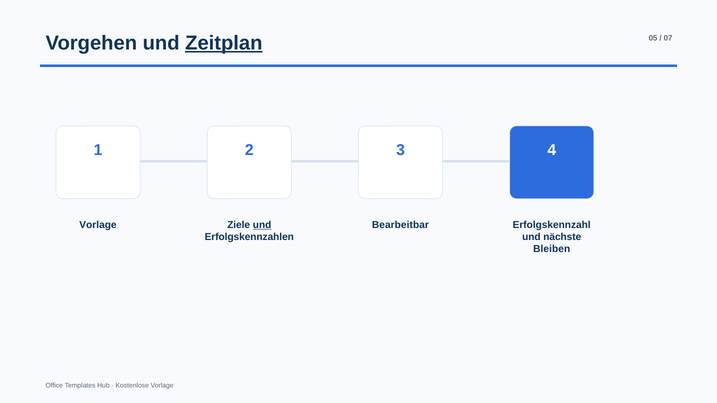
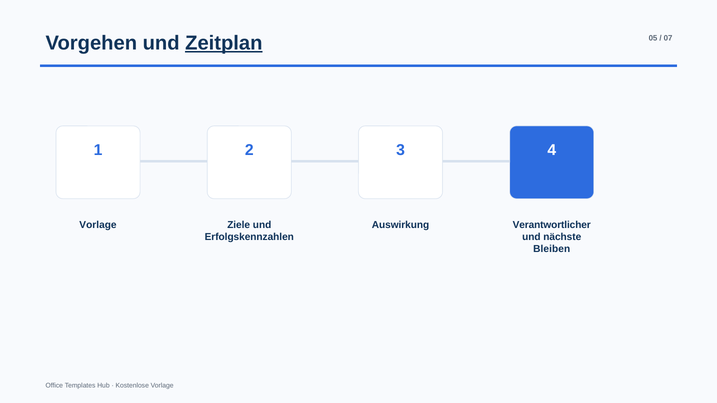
und at (262, 225) underline: present -> none
Bearbeitbar: Bearbeitbar -> Auswirkung
Erfolgskennzahl: Erfolgskennzahl -> Verantwortlicher
